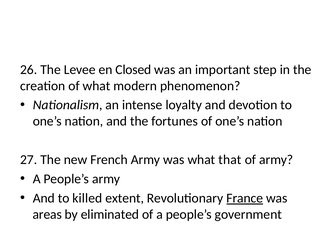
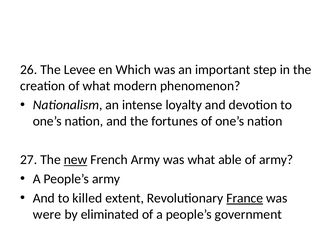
Closed: Closed -> Which
new underline: none -> present
that: that -> able
areas: areas -> were
